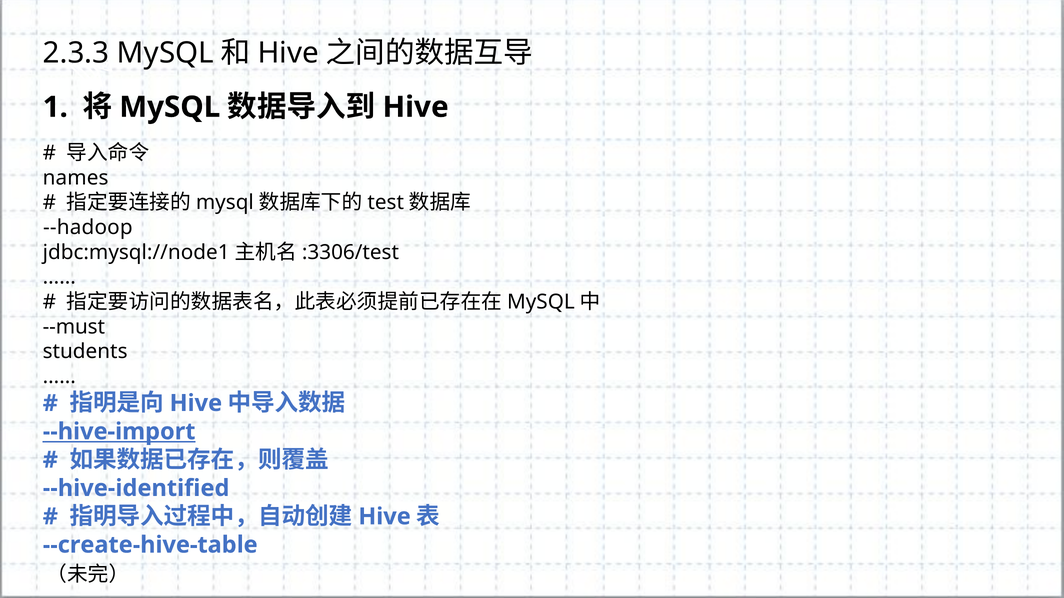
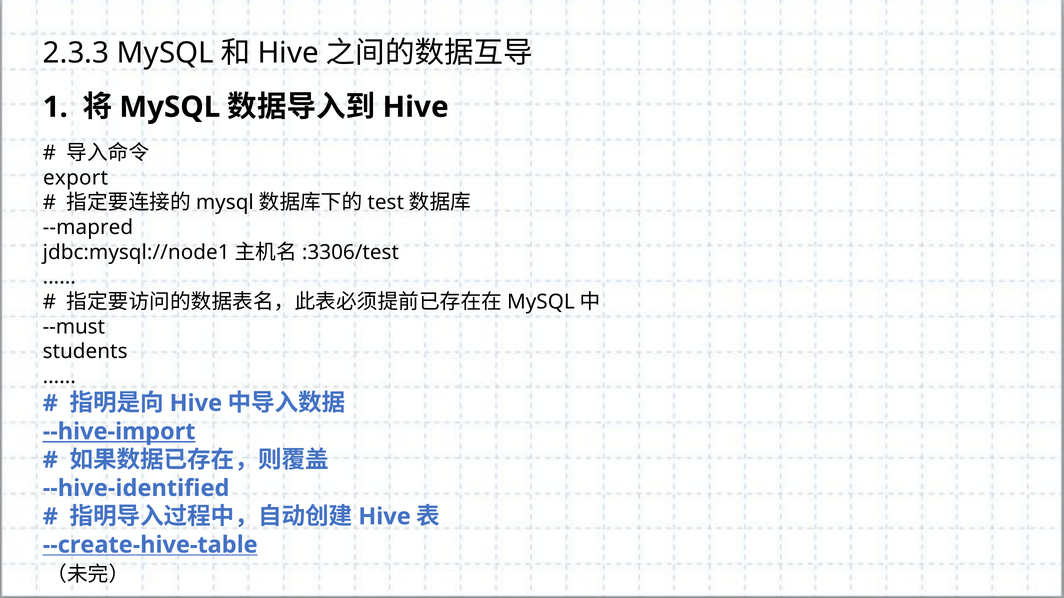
names: names -> export
--hadoop: --hadoop -> --mapred
--create-hive-table underline: none -> present
